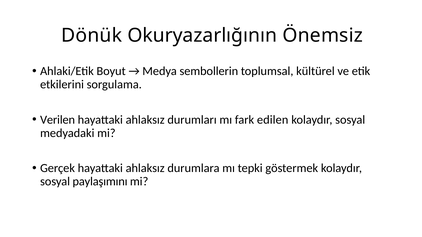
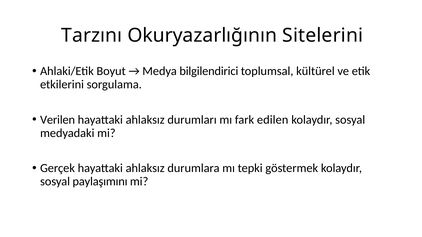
Dönük: Dönük -> Tarzını
Önemsiz: Önemsiz -> Sitelerini
sembollerin: sembollerin -> bilgilendirici
